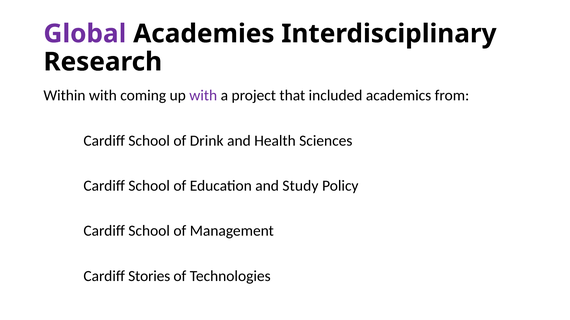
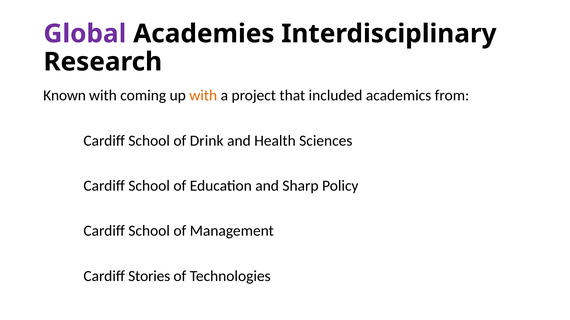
Within: Within -> Known
with at (203, 96) colour: purple -> orange
Study: Study -> Sharp
